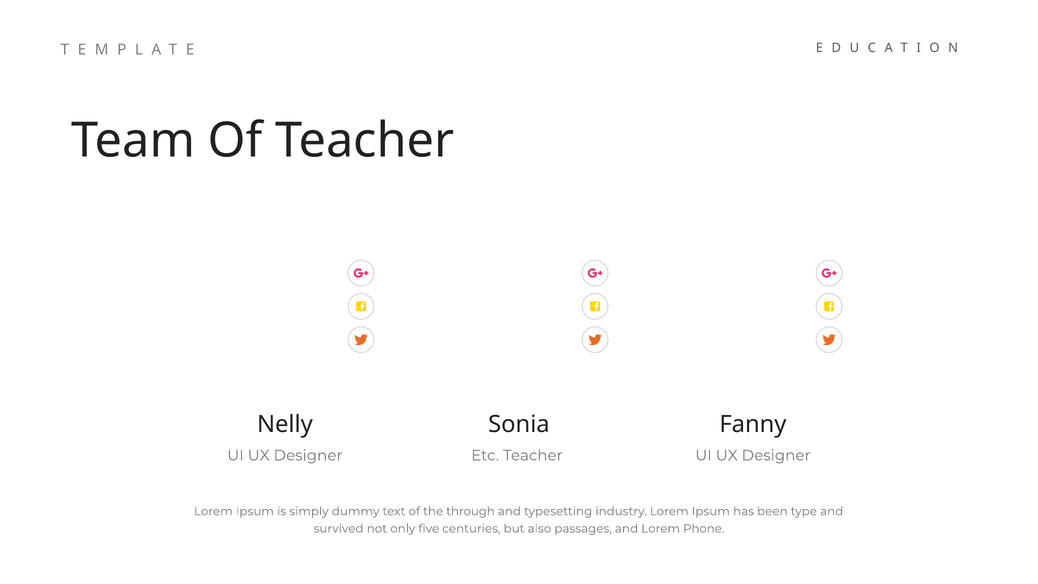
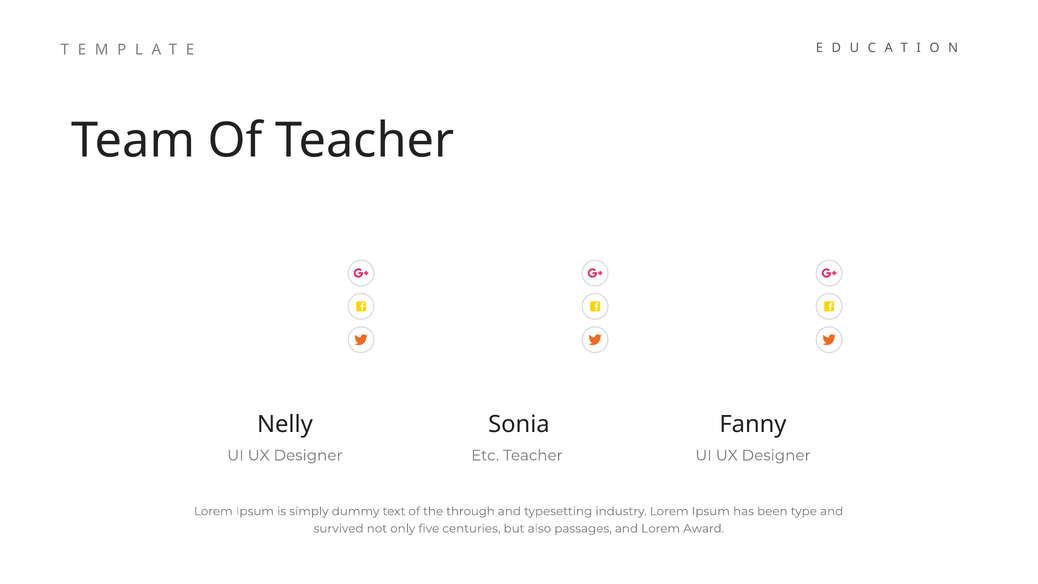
Phone: Phone -> Award
